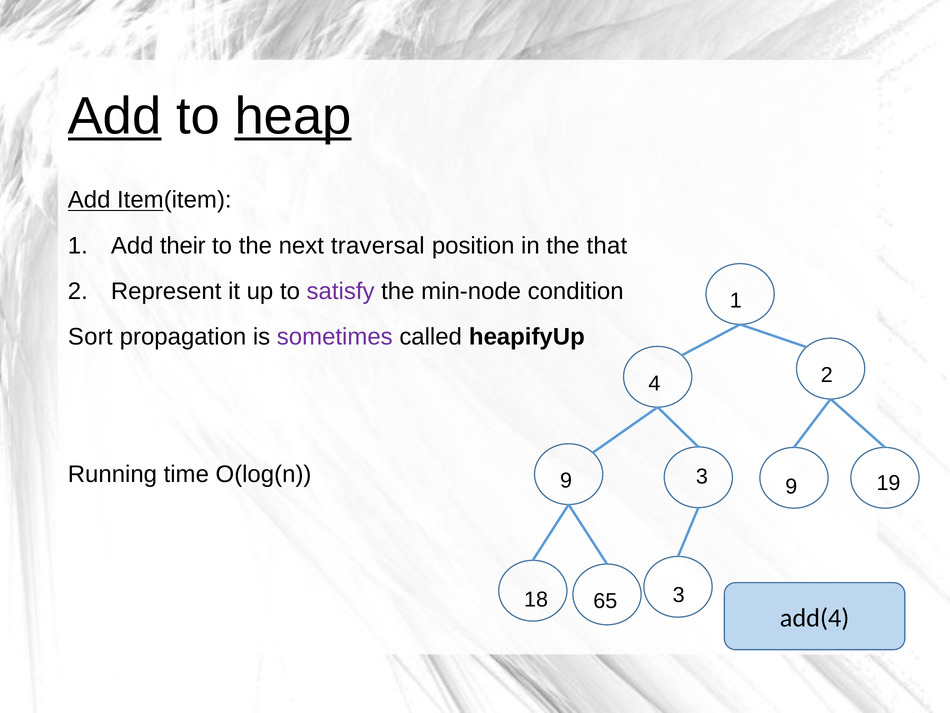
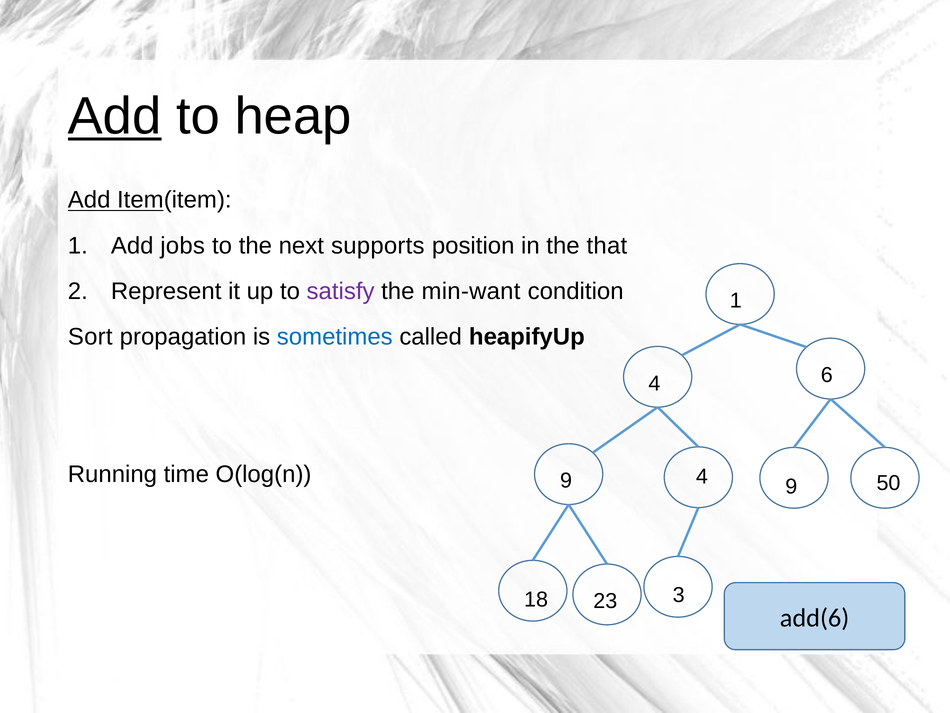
heap underline: present -> none
their: their -> jobs
traversal: traversal -> supports
min-node: min-node -> min-want
sometimes colour: purple -> blue
4 2: 2 -> 6
9 3: 3 -> 4
19: 19 -> 50
65: 65 -> 23
add(4: add(4 -> add(6
